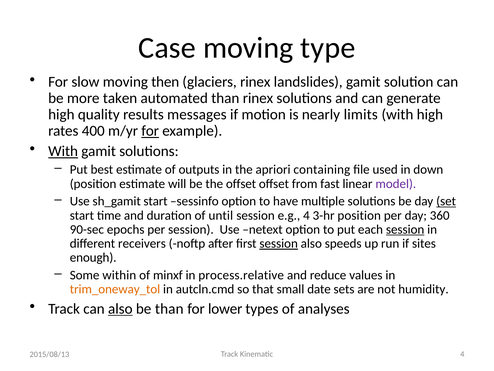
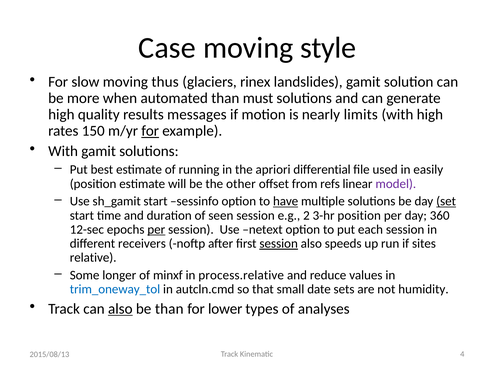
type: type -> style
then: then -> thus
taken: taken -> when
than rinex: rinex -> must
400: 400 -> 150
With at (63, 151) underline: present -> none
outputs: outputs -> running
containing: containing -> differential
down: down -> easily
the offset: offset -> other
fast: fast -> refs
have underline: none -> present
until: until -> seen
e.g 4: 4 -> 2
90-sec: 90-sec -> 12-sec
per at (156, 229) underline: none -> present
session at (405, 229) underline: present -> none
enough: enough -> relative
within: within -> longer
trim_oneway_tol colour: orange -> blue
